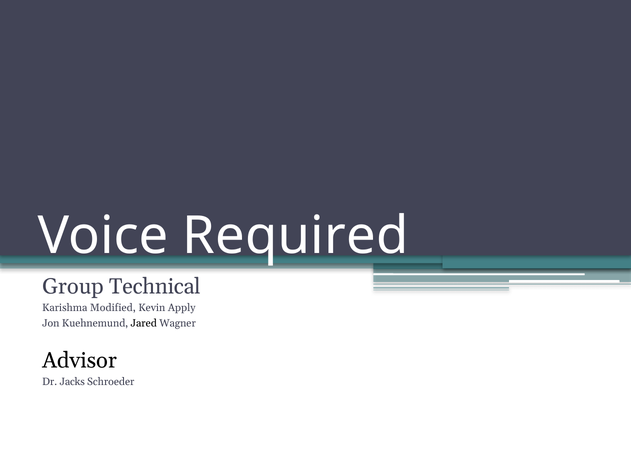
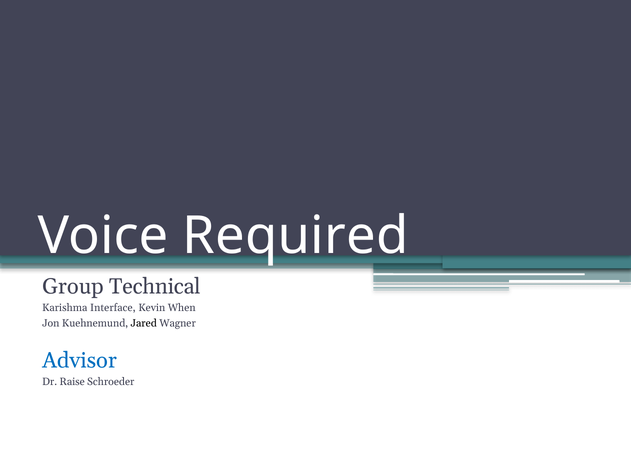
Modified: Modified -> Interface
Apply: Apply -> When
Advisor colour: black -> blue
Jacks: Jacks -> Raise
